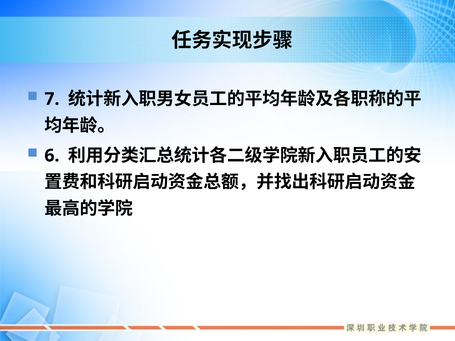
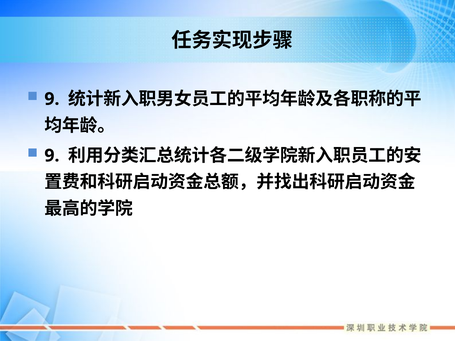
7 at (52, 99): 7 -> 9
6 at (52, 156): 6 -> 9
